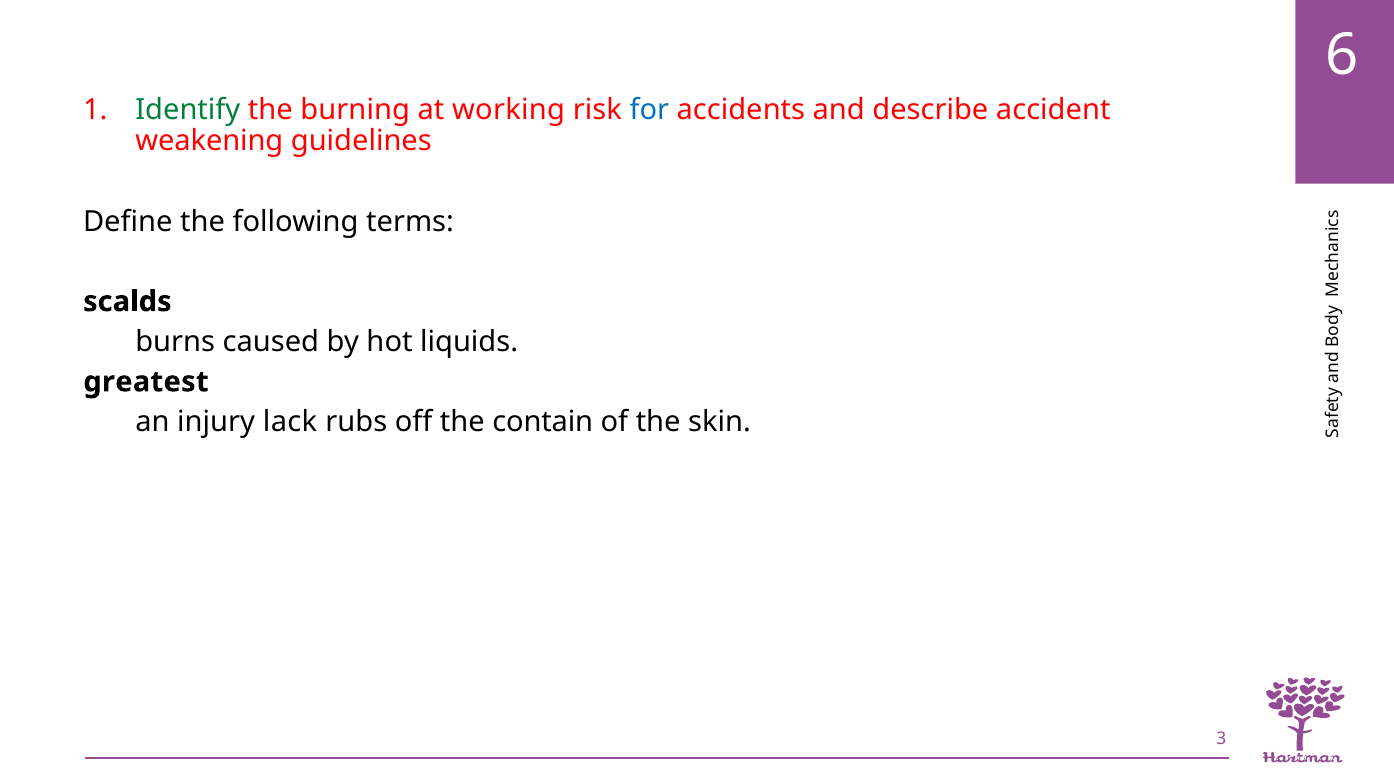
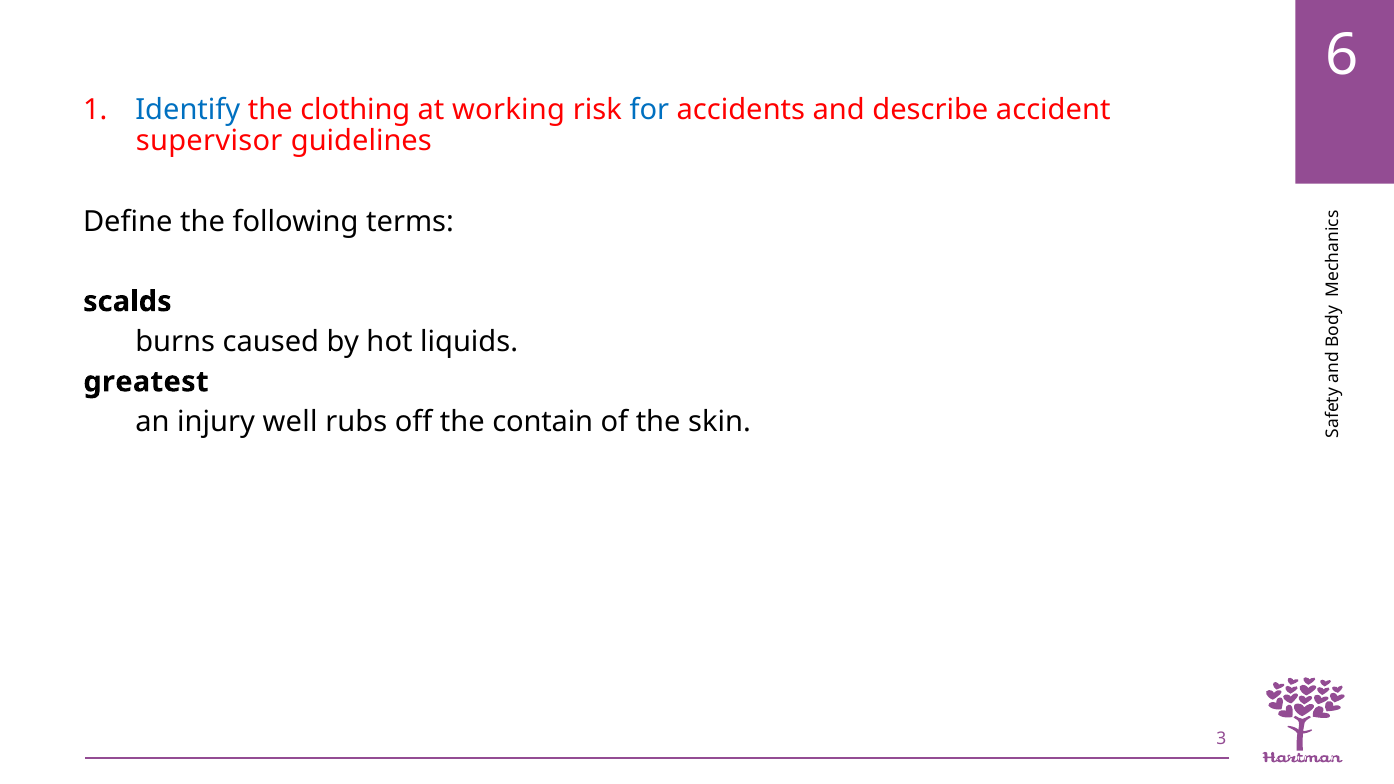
Identify colour: green -> blue
burning: burning -> clothing
weakening: weakening -> supervisor
lack: lack -> well
